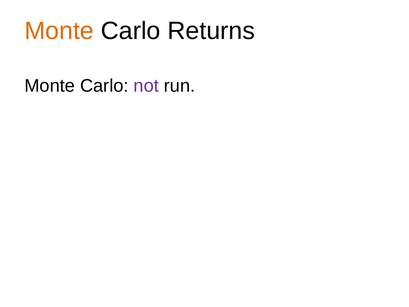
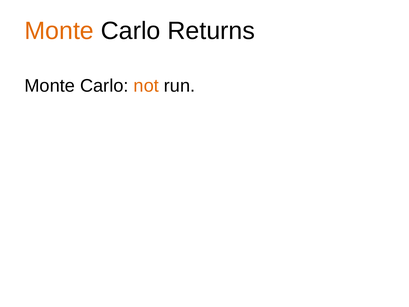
not colour: purple -> orange
